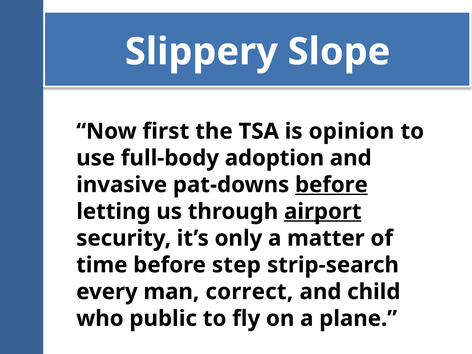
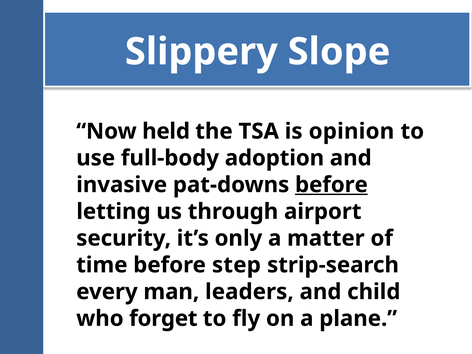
first: first -> held
airport underline: present -> none
correct: correct -> leaders
public: public -> forget
